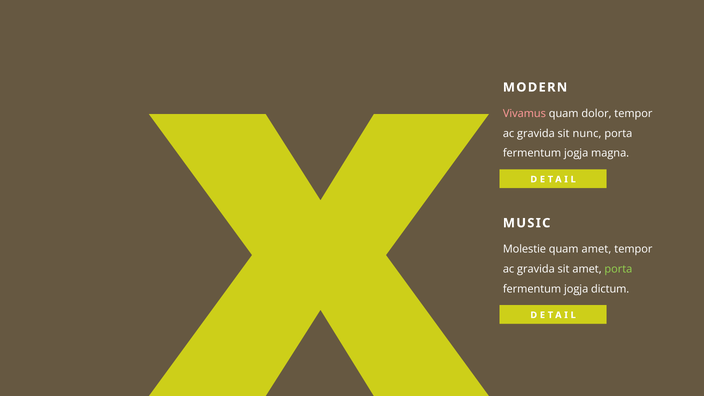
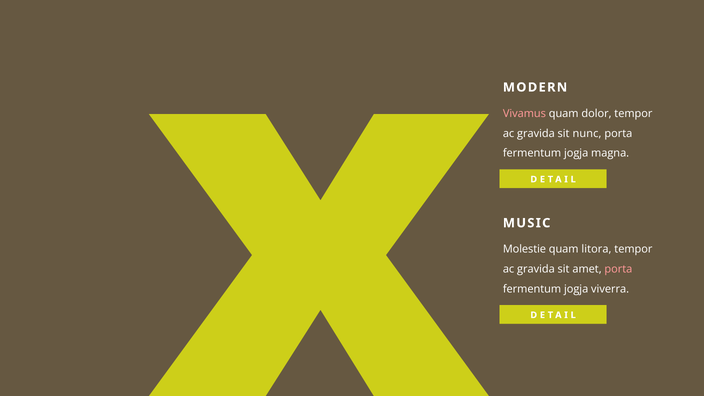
quam amet: amet -> litora
porta at (618, 269) colour: light green -> pink
dictum: dictum -> viverra
